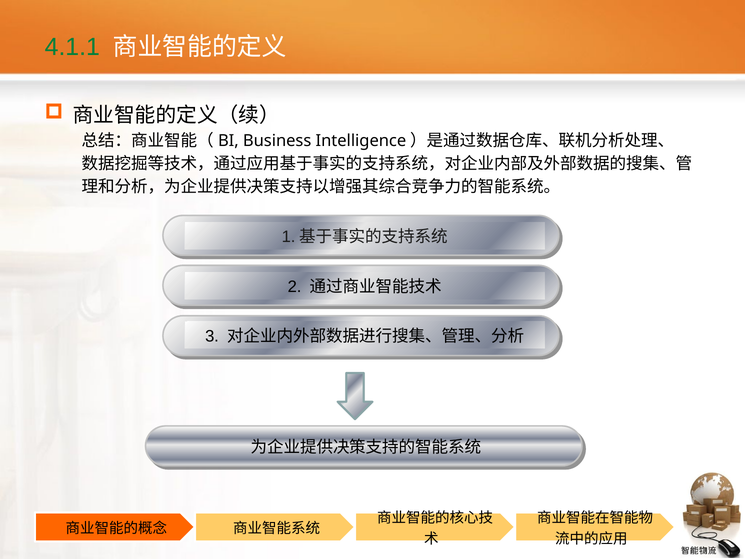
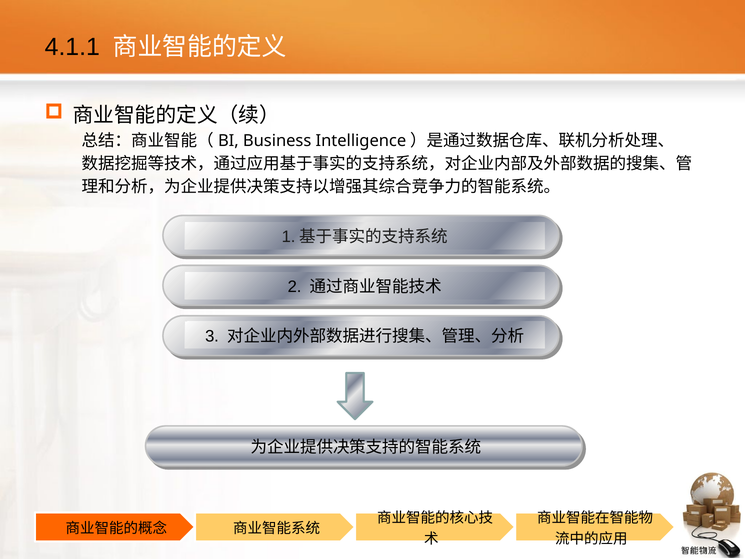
4.1.1 colour: green -> black
